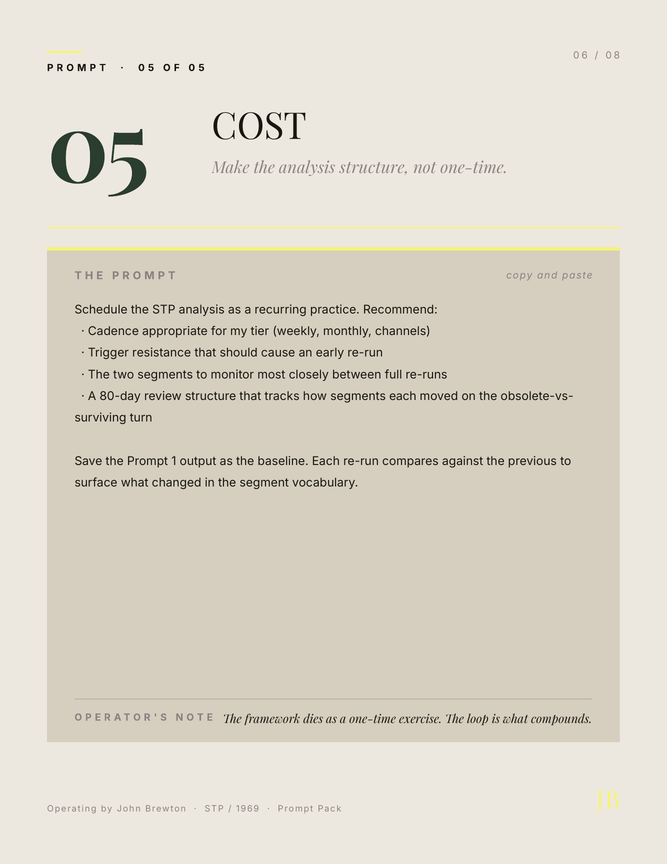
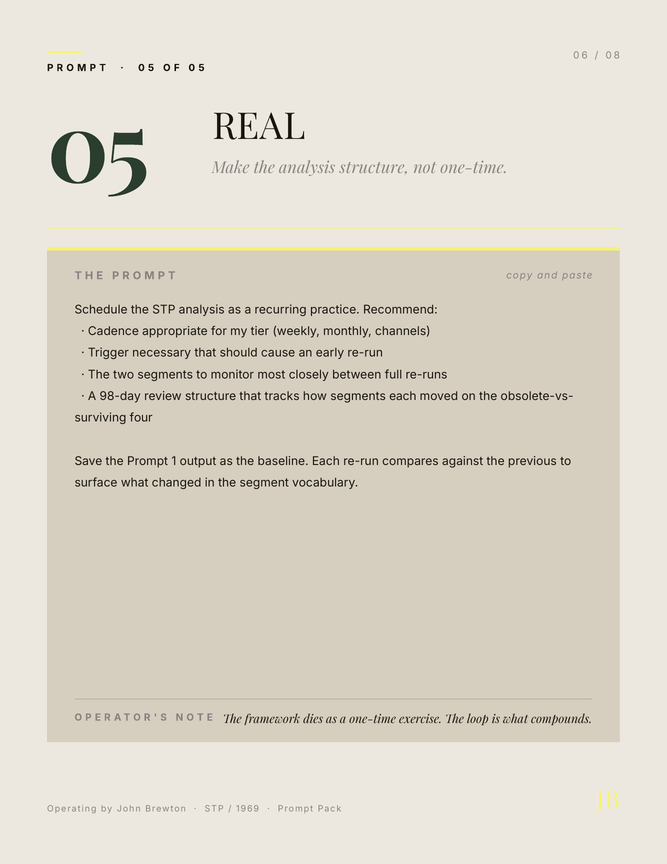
COST: COST -> REAL
resistance: resistance -> necessary
80-day: 80-day -> 98-day
turn: turn -> four
